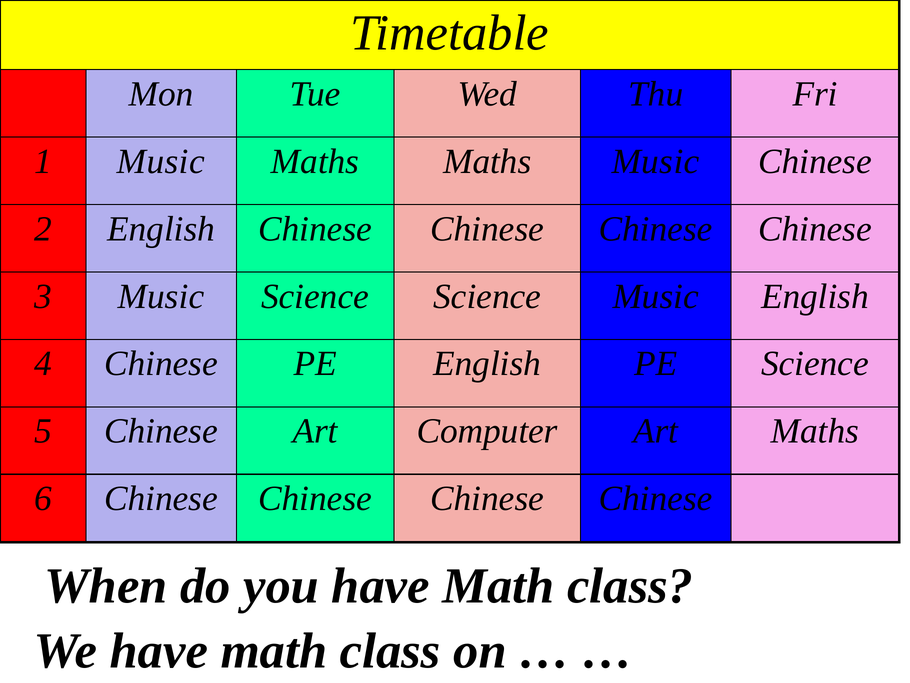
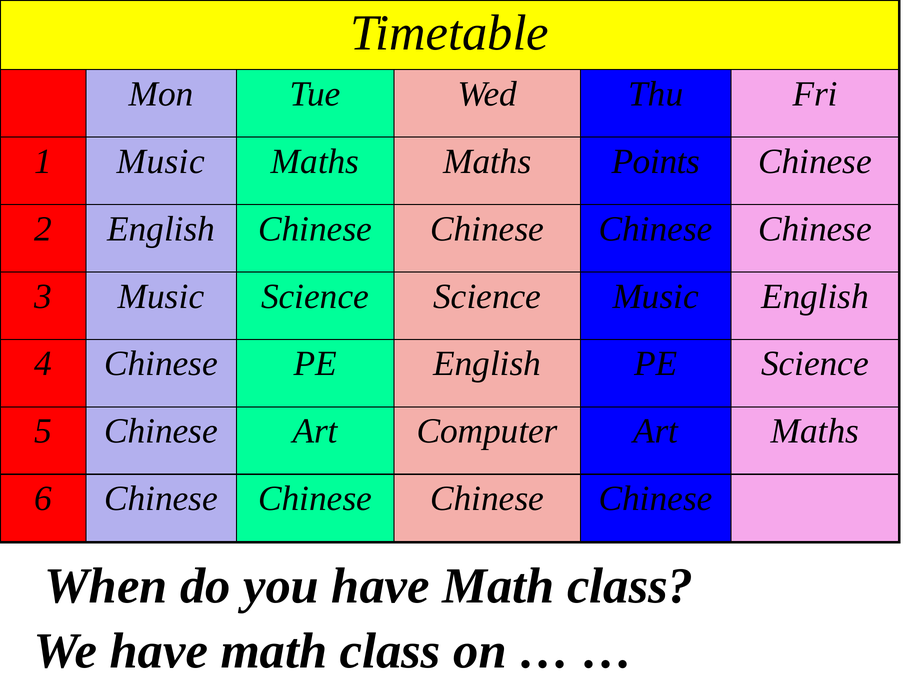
Maths Music: Music -> Points
